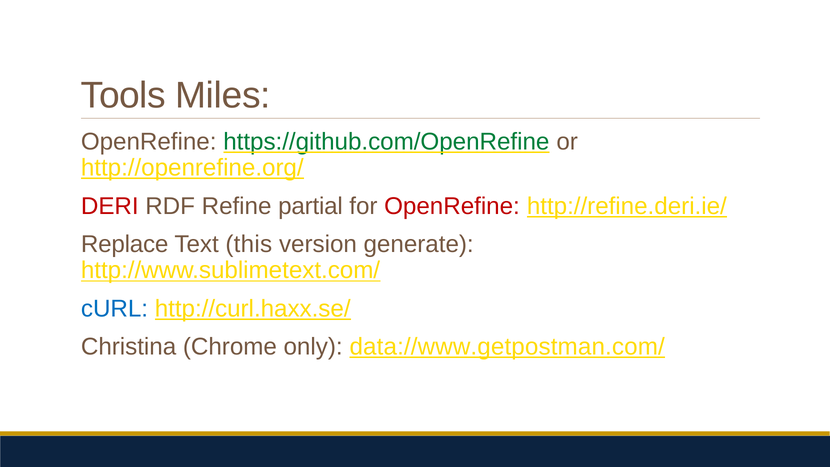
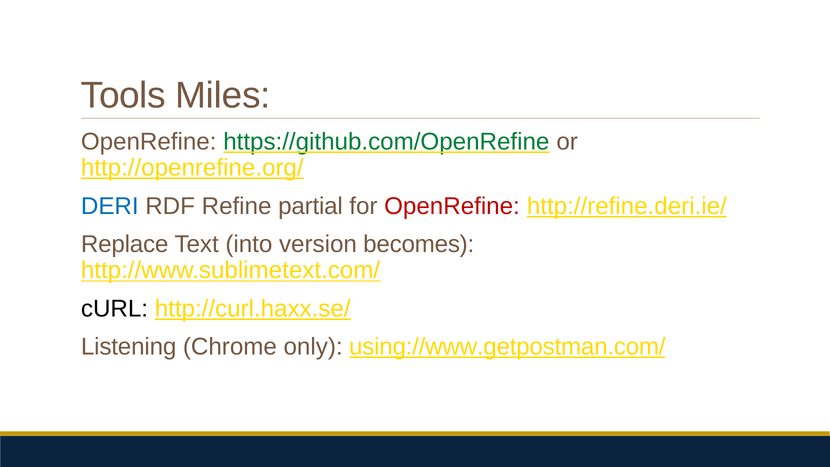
DERI colour: red -> blue
this: this -> into
generate: generate -> becomes
cURL colour: blue -> black
Christina: Christina -> Listening
data://www.getpostman.com/: data://www.getpostman.com/ -> using://www.getpostman.com/
